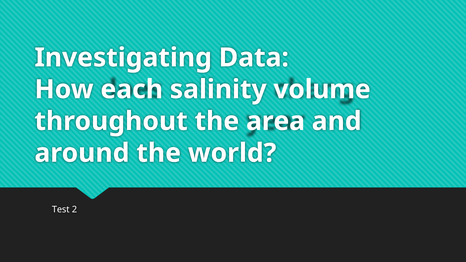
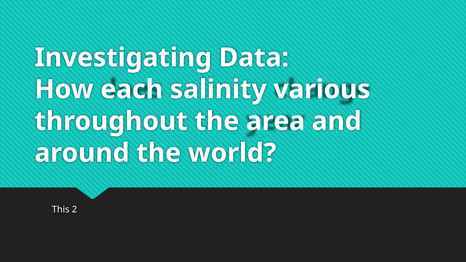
volume: volume -> various
Test: Test -> This
